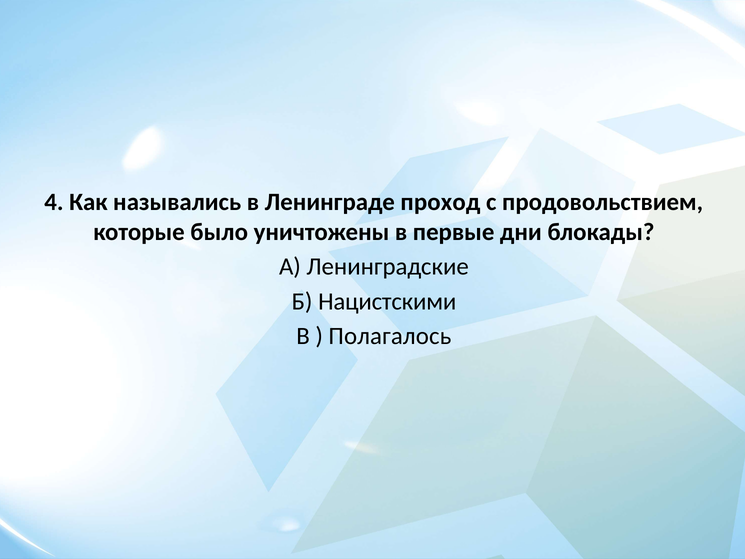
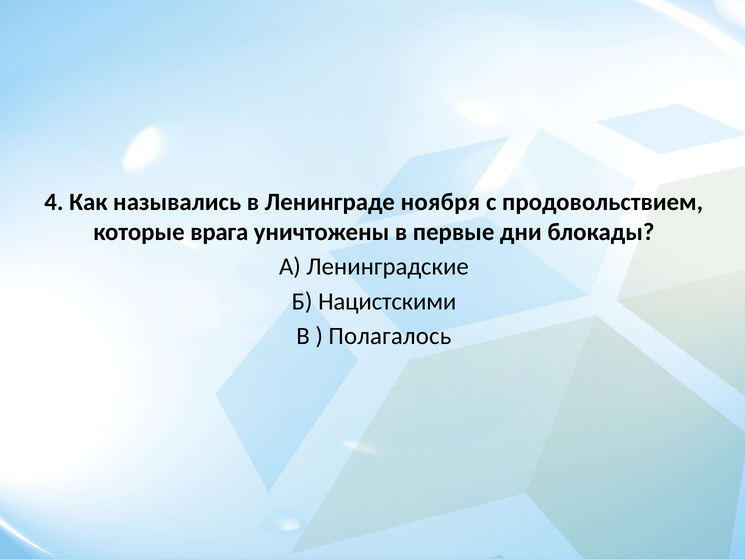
проход: проход -> ноября
было: было -> врага
